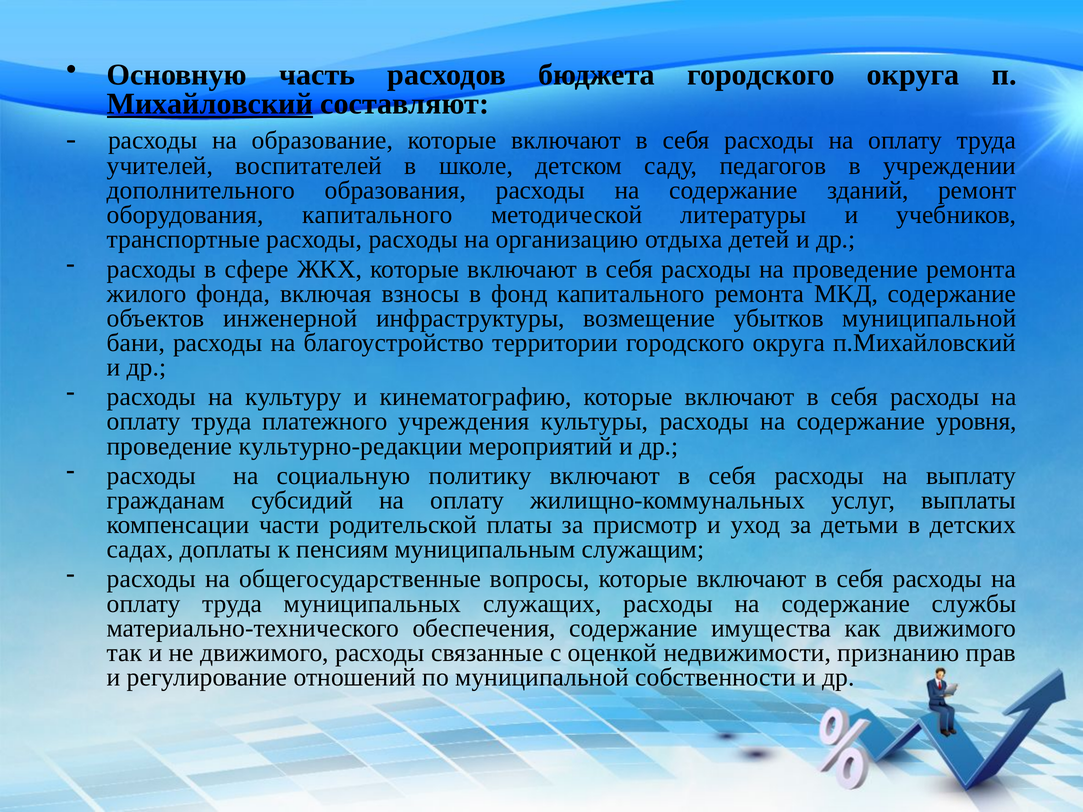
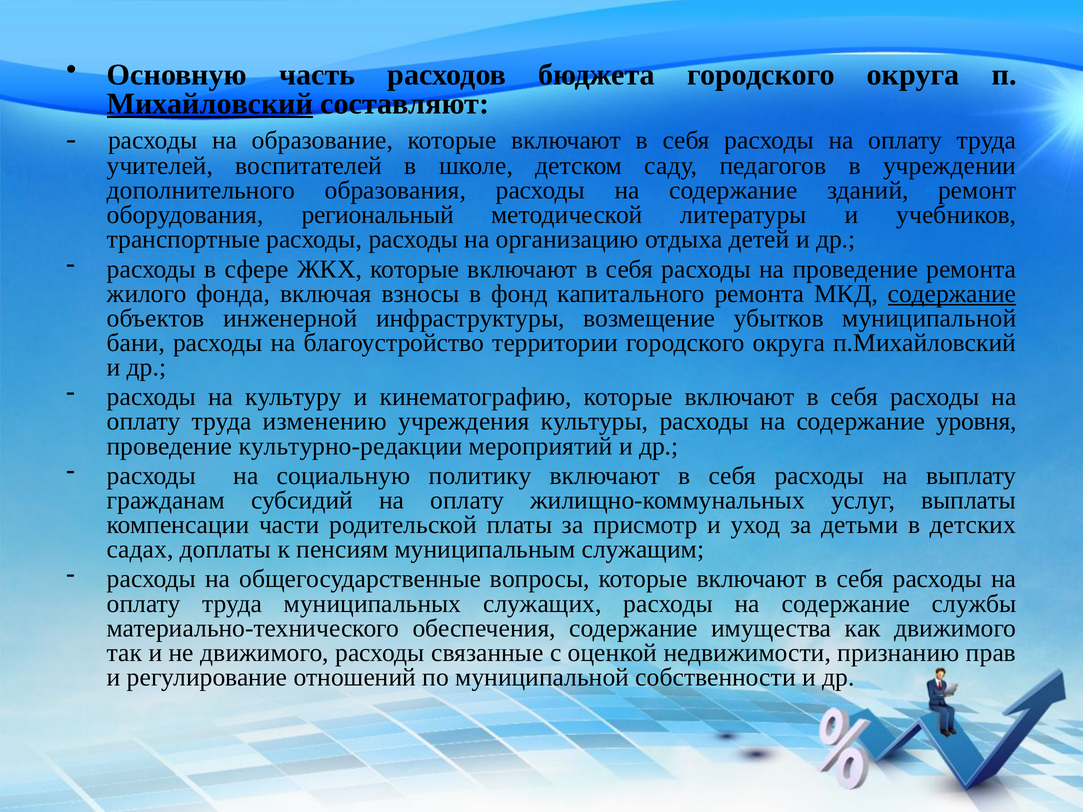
оборудования капитального: капитального -> региональный
содержание at (952, 294) underline: none -> present
платежного: платежного -> изменению
